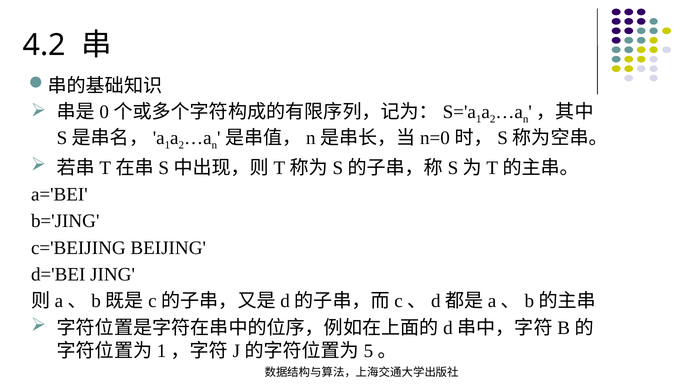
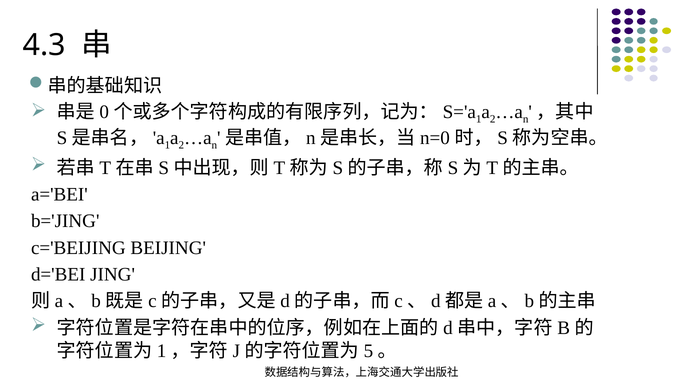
4.2: 4.2 -> 4.3
